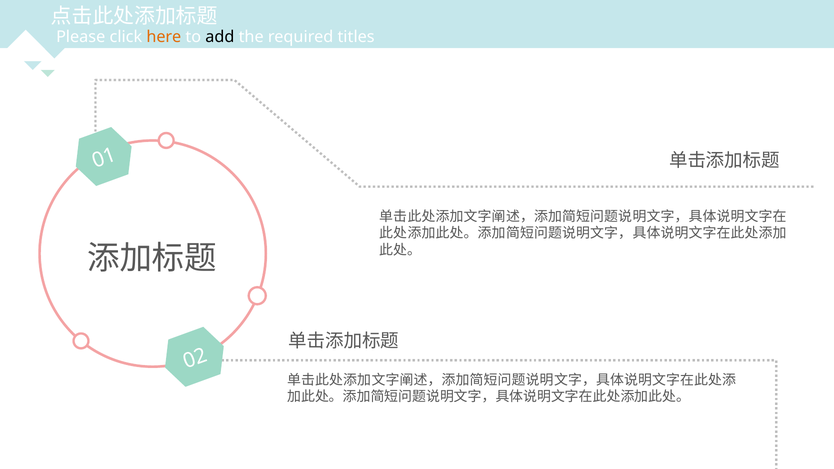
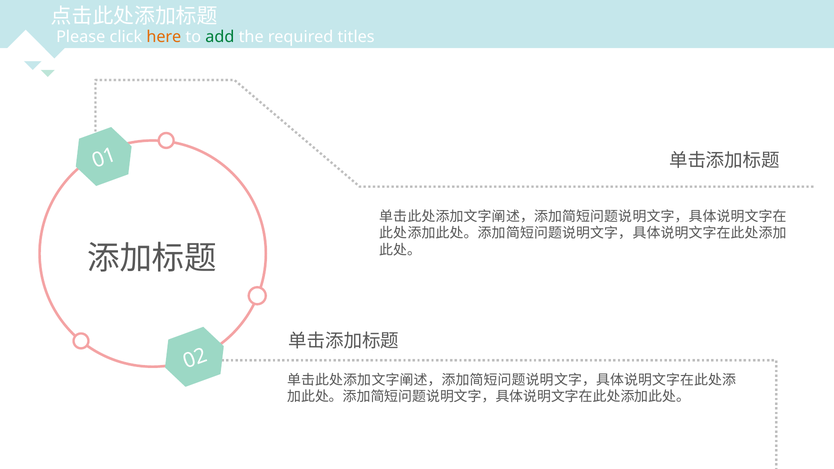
add colour: black -> green
